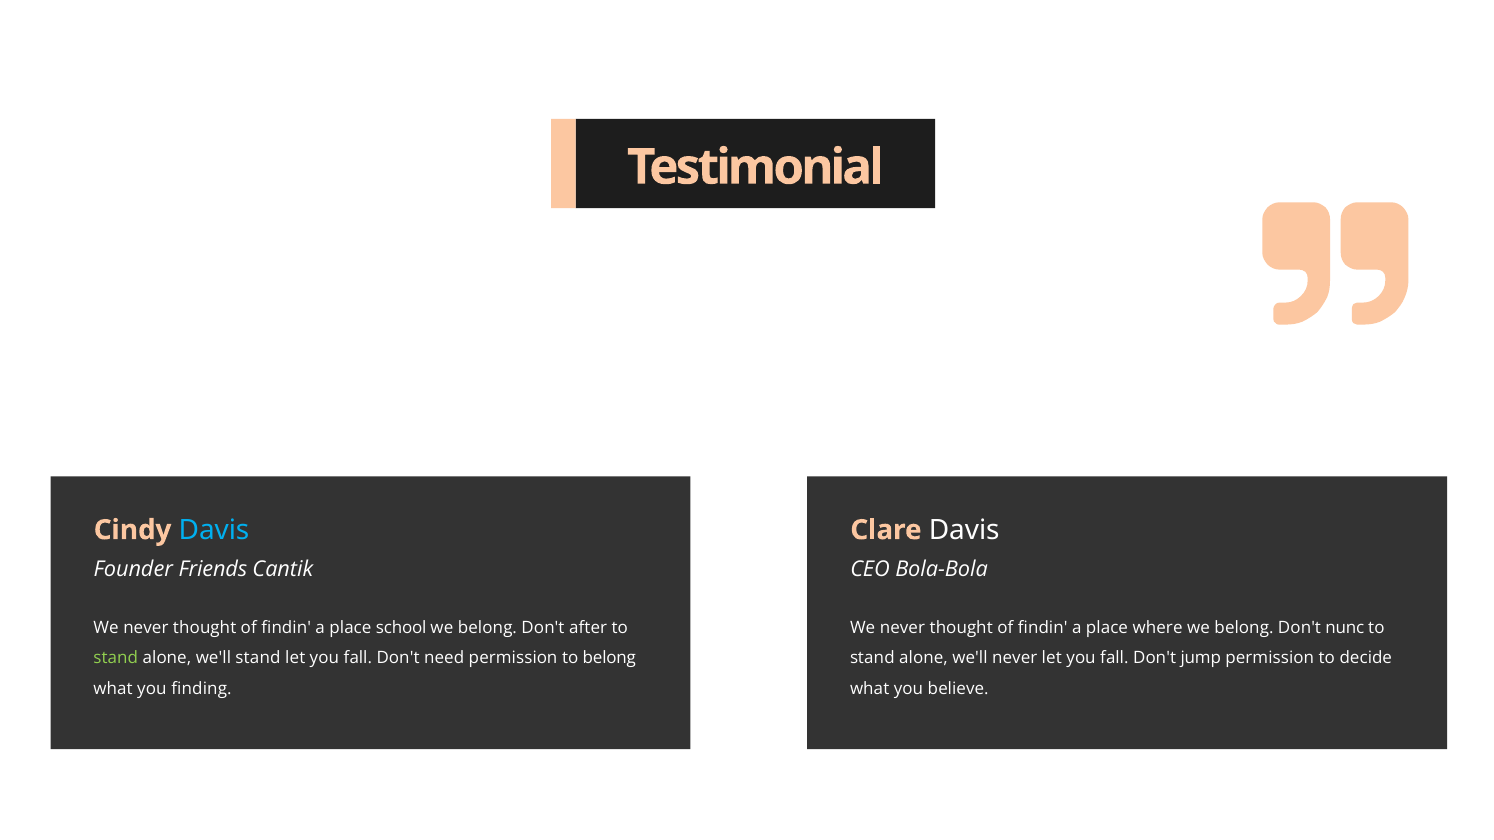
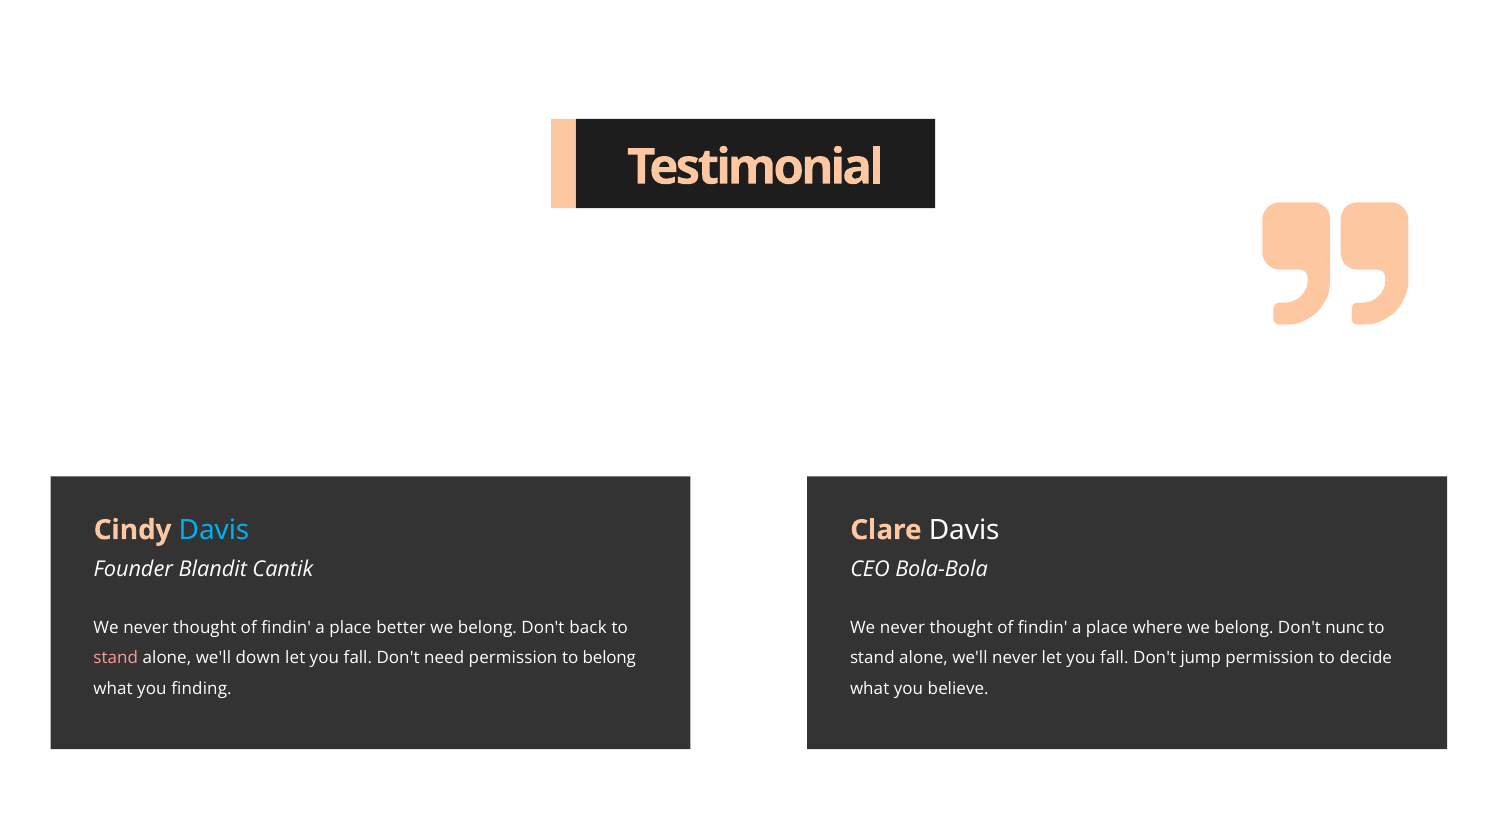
Friends: Friends -> Blandit
school: school -> better
after: after -> back
stand at (116, 659) colour: light green -> pink
we'll stand: stand -> down
